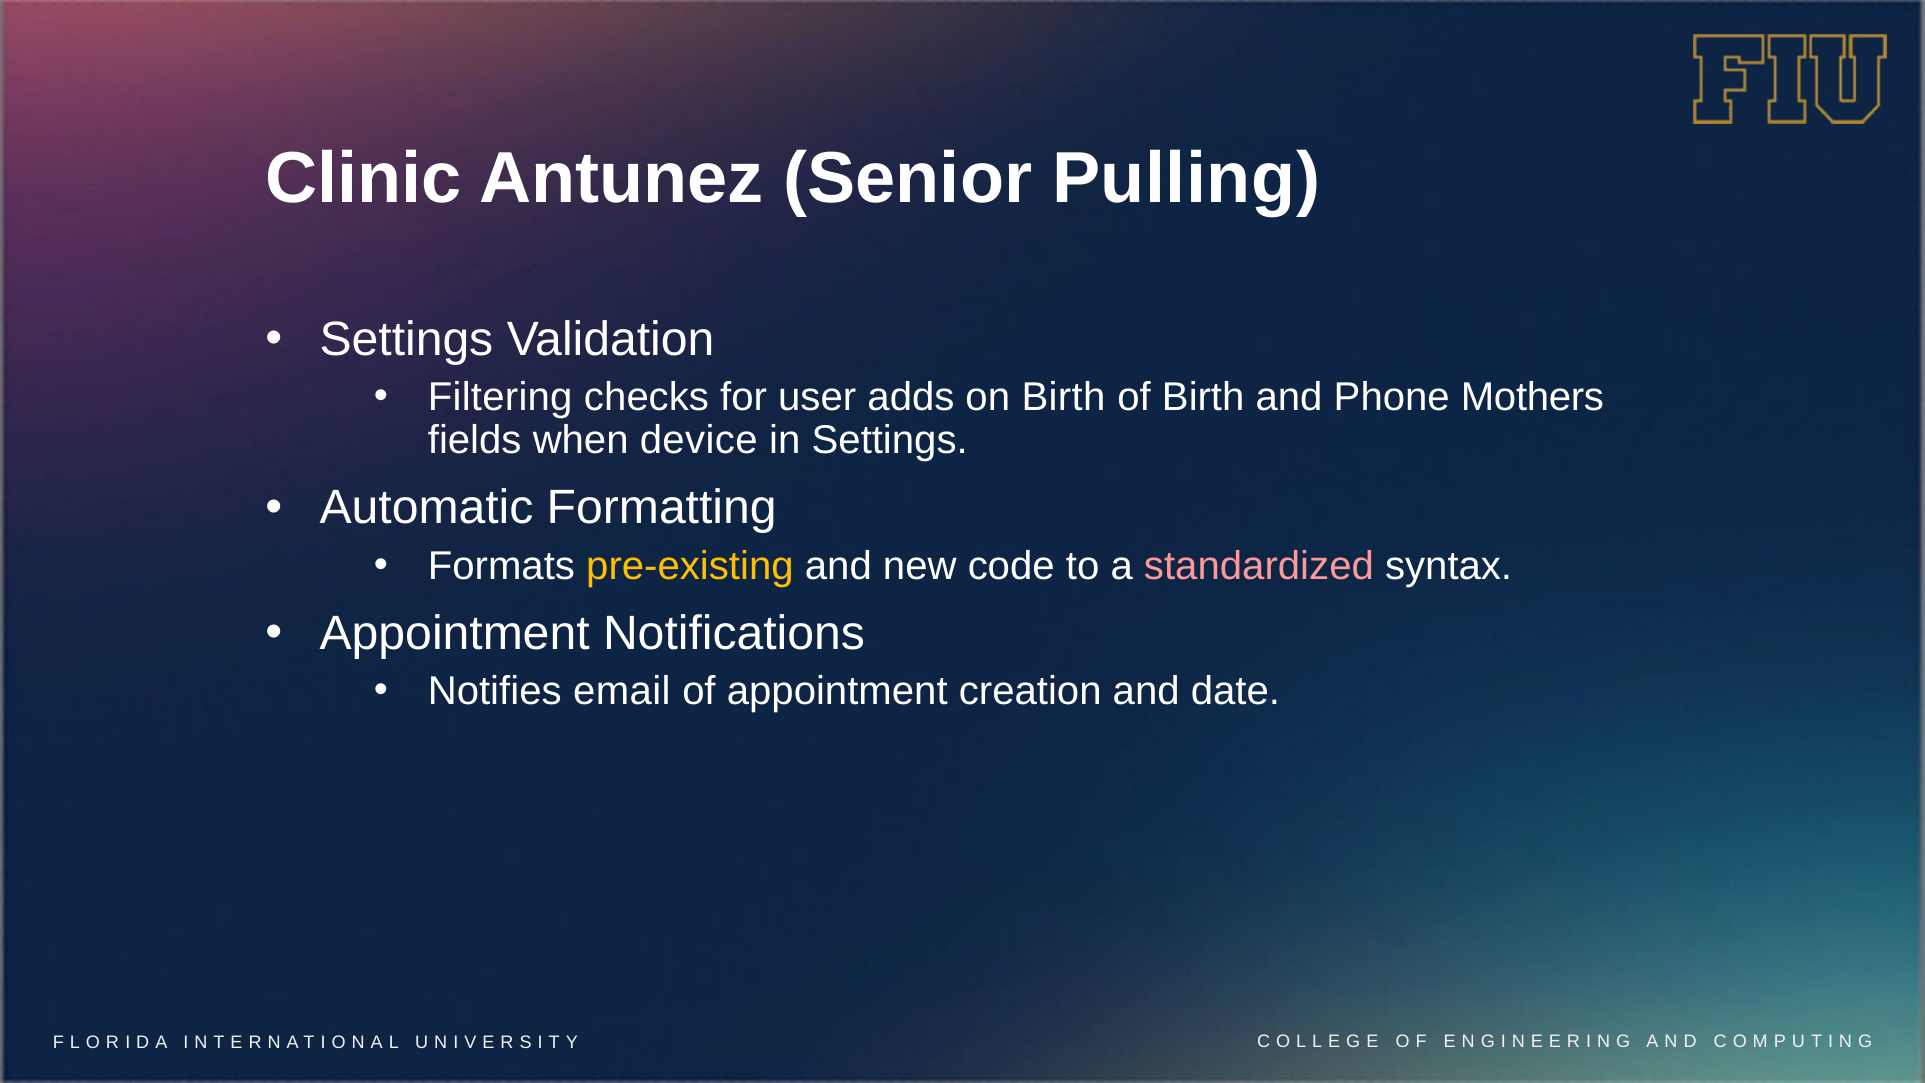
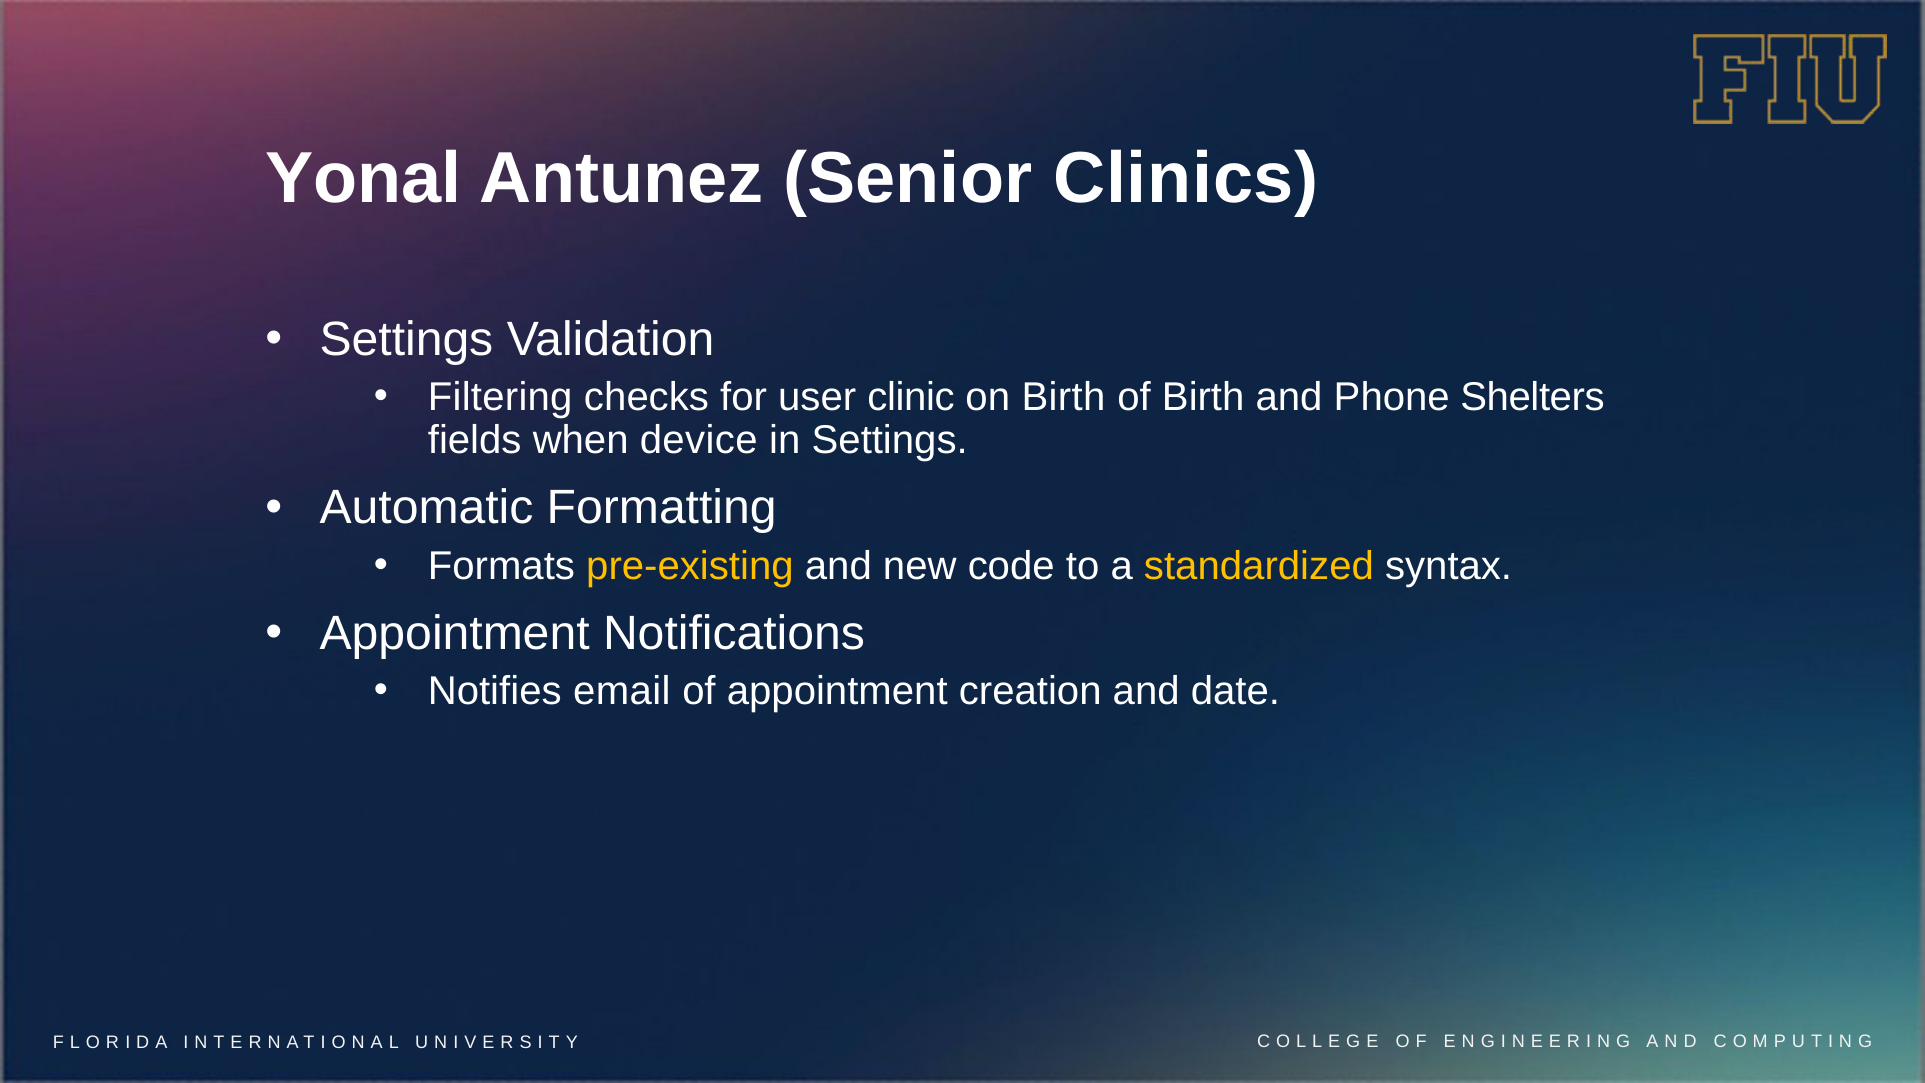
Clinic: Clinic -> Yonal
Pulling: Pulling -> Clinics
adds: adds -> clinic
Mothers: Mothers -> Shelters
standardized colour: pink -> yellow
